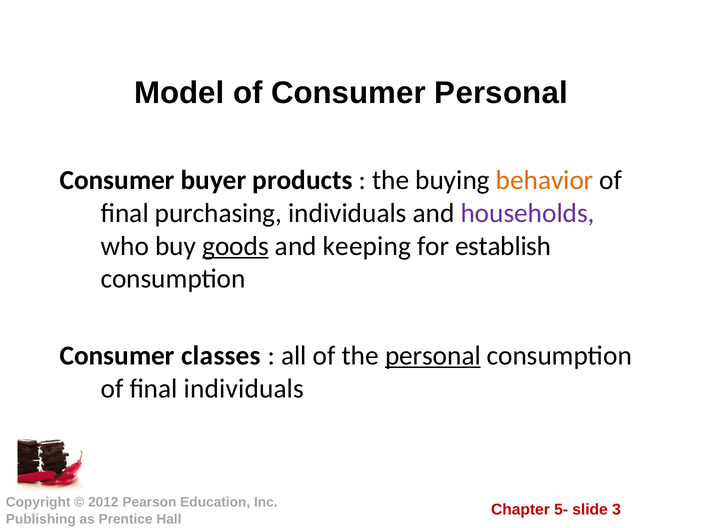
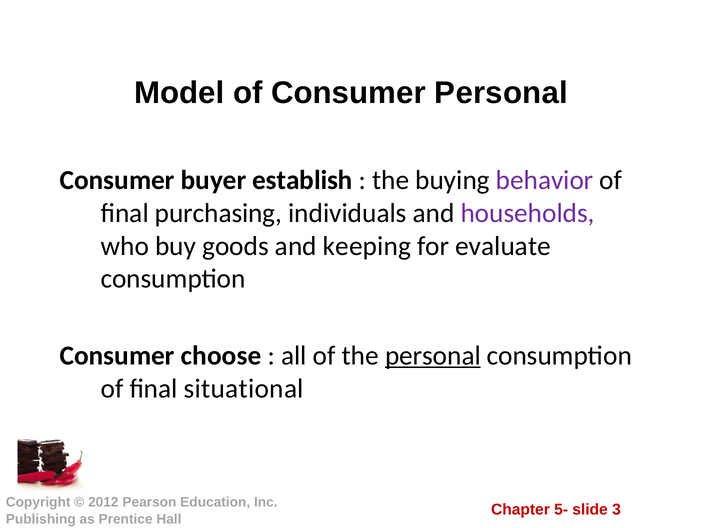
products: products -> establish
behavior colour: orange -> purple
goods underline: present -> none
establish: establish -> evaluate
classes: classes -> choose
final individuals: individuals -> situational
